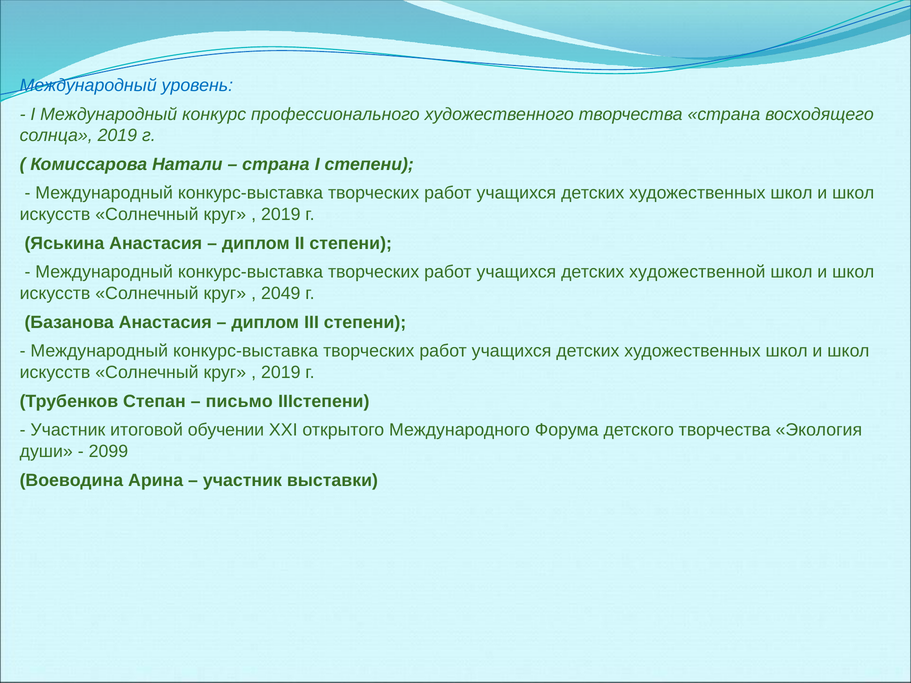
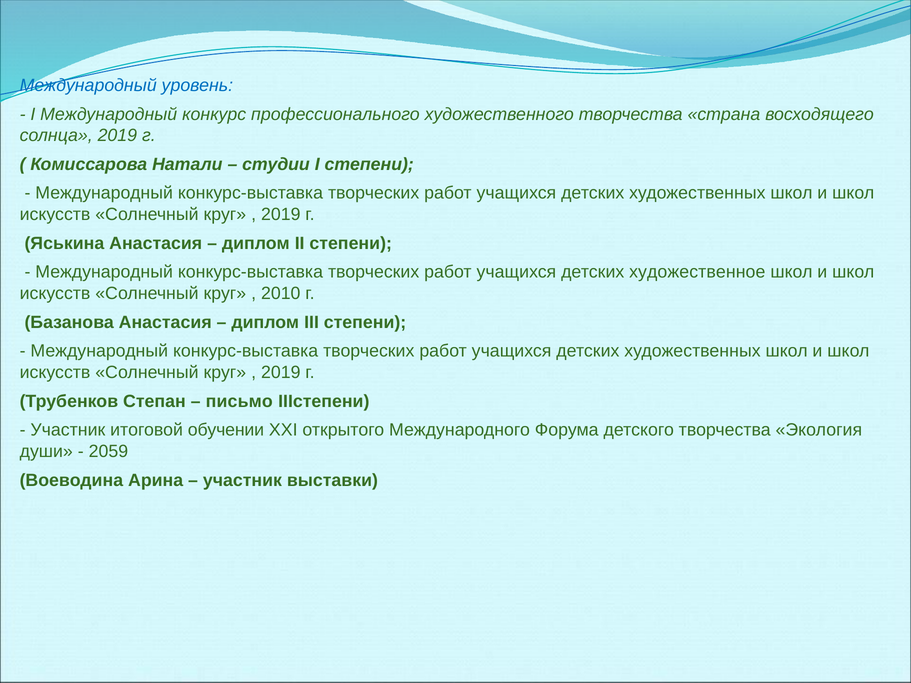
страна at (276, 164): страна -> студии
художественной: художественной -> художественное
2049: 2049 -> 2010
2099: 2099 -> 2059
